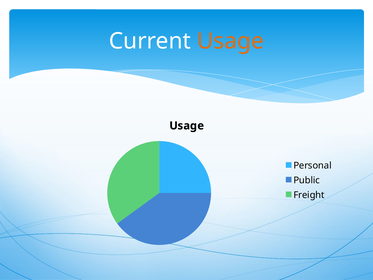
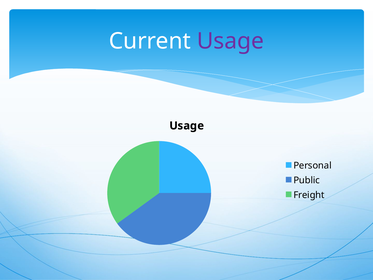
Usage at (230, 41) colour: orange -> purple
